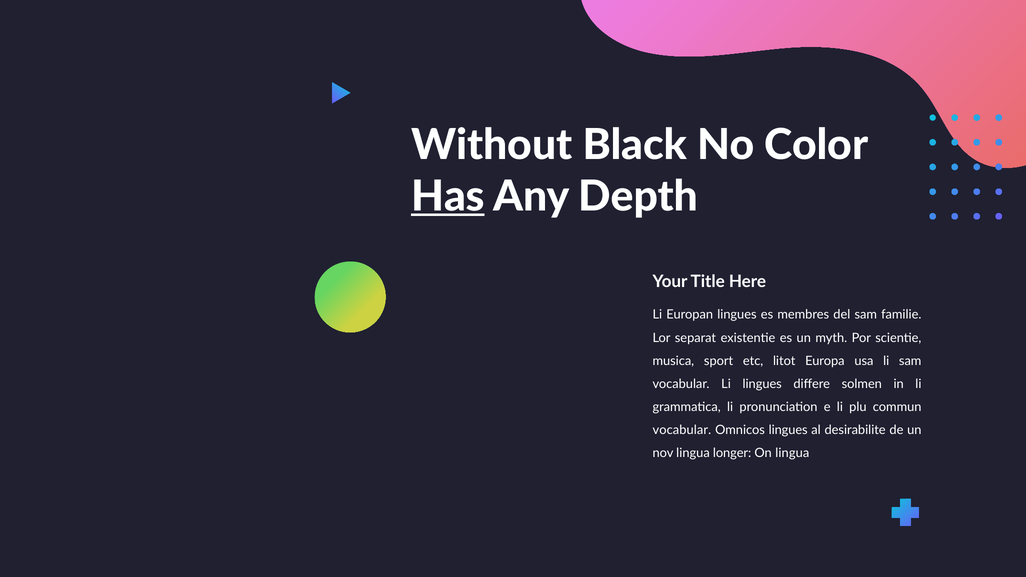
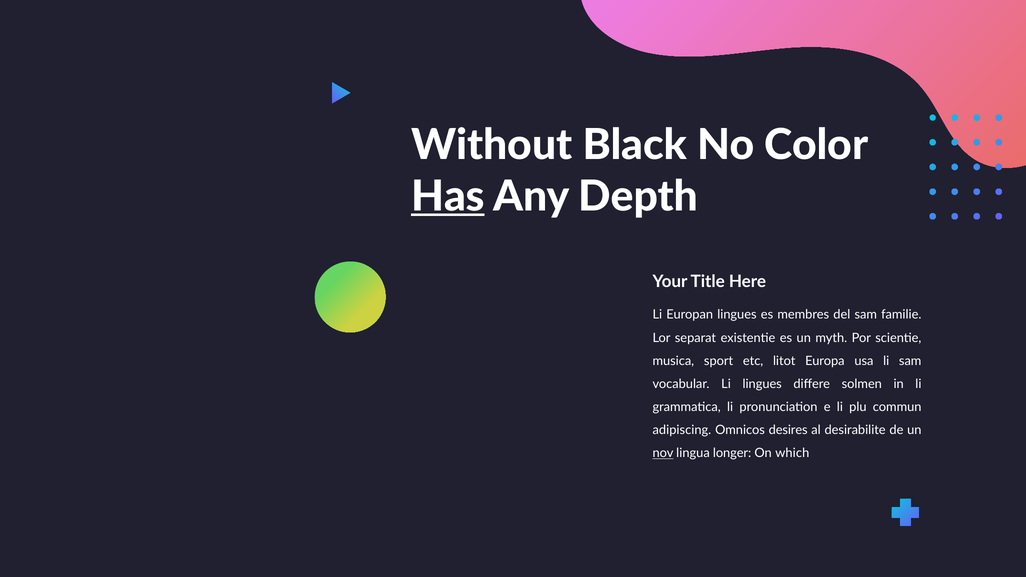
vocabular at (682, 430): vocabular -> adipiscing
Omnicos lingues: lingues -> desires
nov underline: none -> present
On lingua: lingua -> which
